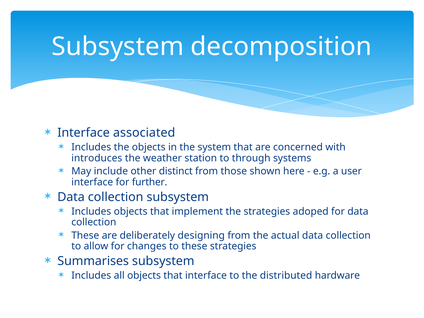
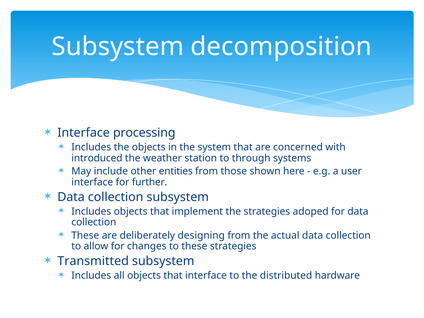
associated: associated -> processing
introduces: introduces -> introduced
distinct: distinct -> entities
Summarises: Summarises -> Transmitted
